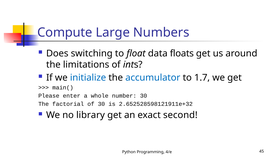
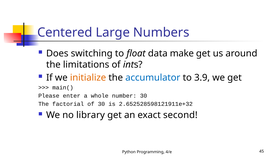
Compute: Compute -> Centered
floats: floats -> make
initialize colour: blue -> orange
1.7: 1.7 -> 3.9
